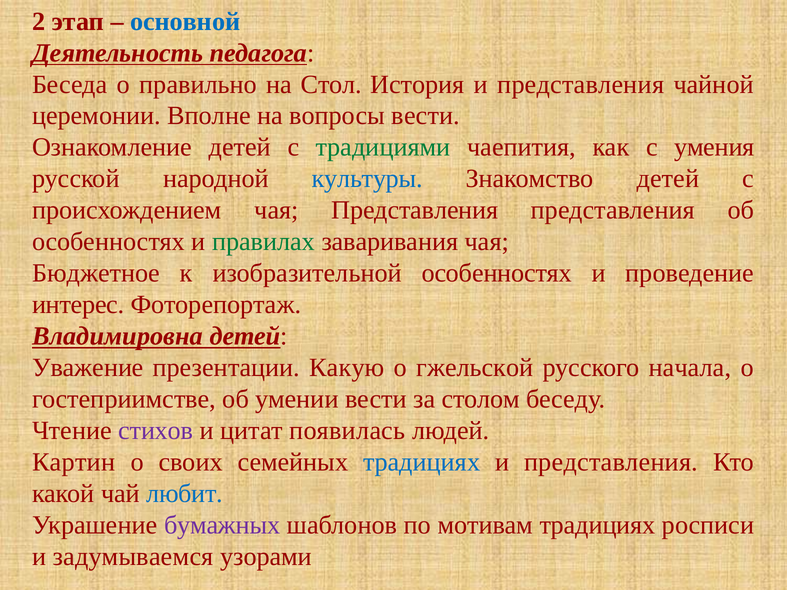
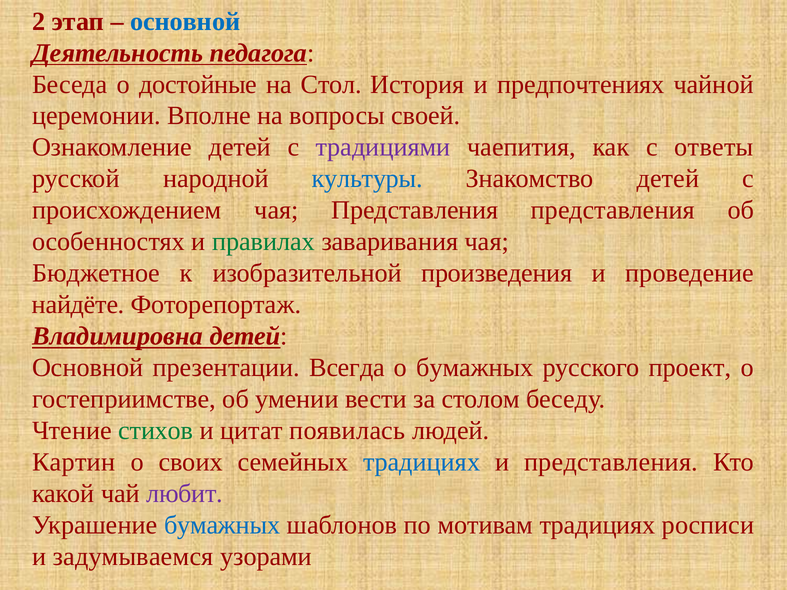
правильно: правильно -> достойные
История и представления: представления -> предпочтениях
вопросы вести: вести -> своей
традициями colour: green -> purple
умения: умения -> ответы
изобразительной особенностях: особенностях -> произведения
интерес: интерес -> найдёте
Уважение at (88, 368): Уважение -> Основной
Какую: Какую -> Всегда
о гжельской: гжельской -> бумажных
начала: начала -> проект
стихов colour: purple -> green
любит colour: blue -> purple
бумажных at (222, 525) colour: purple -> blue
